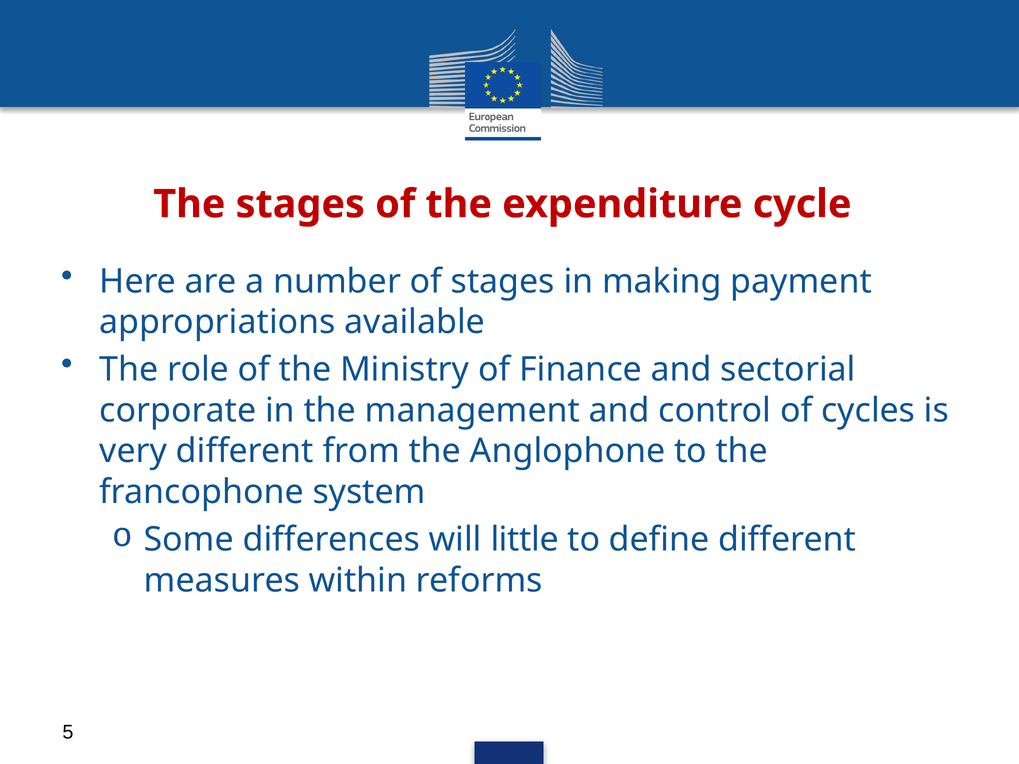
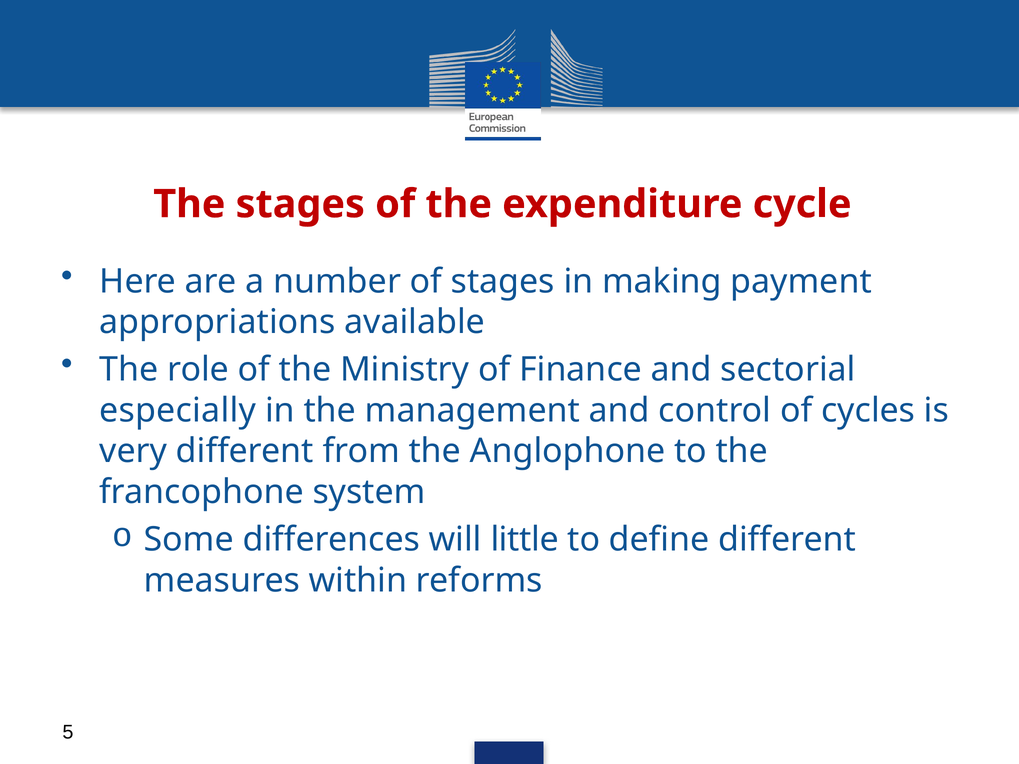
corporate: corporate -> especially
